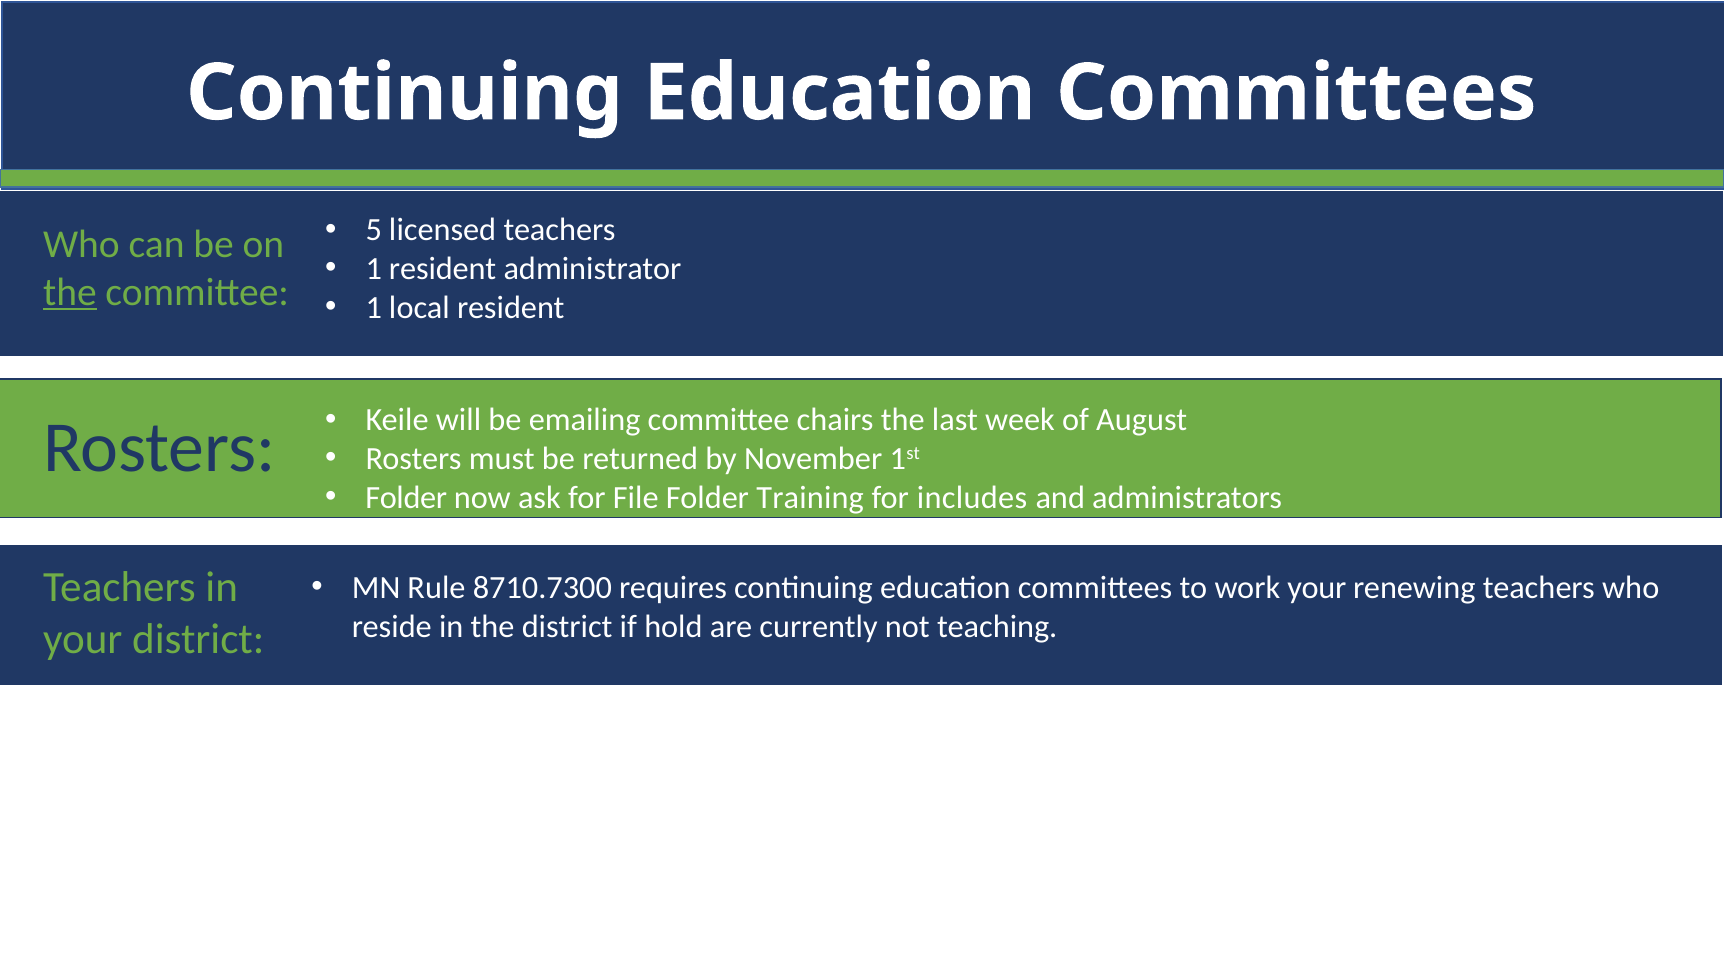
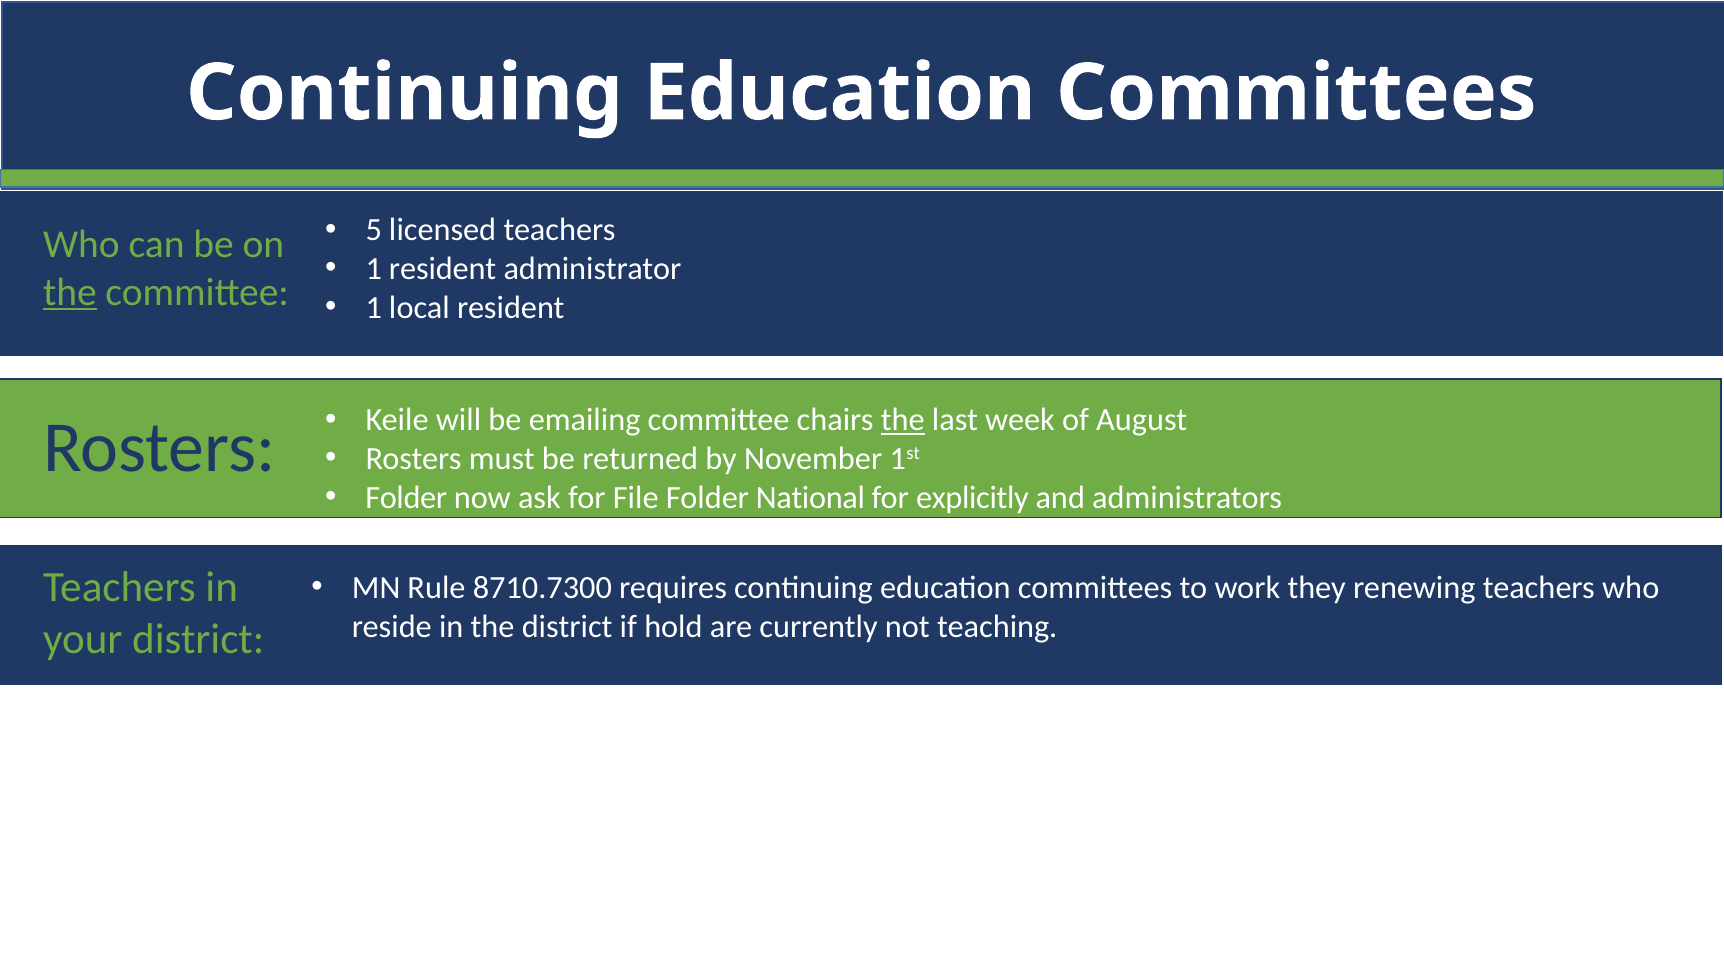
the at (903, 420) underline: none -> present
Training: Training -> National
includes: includes -> explicitly
work your: your -> they
